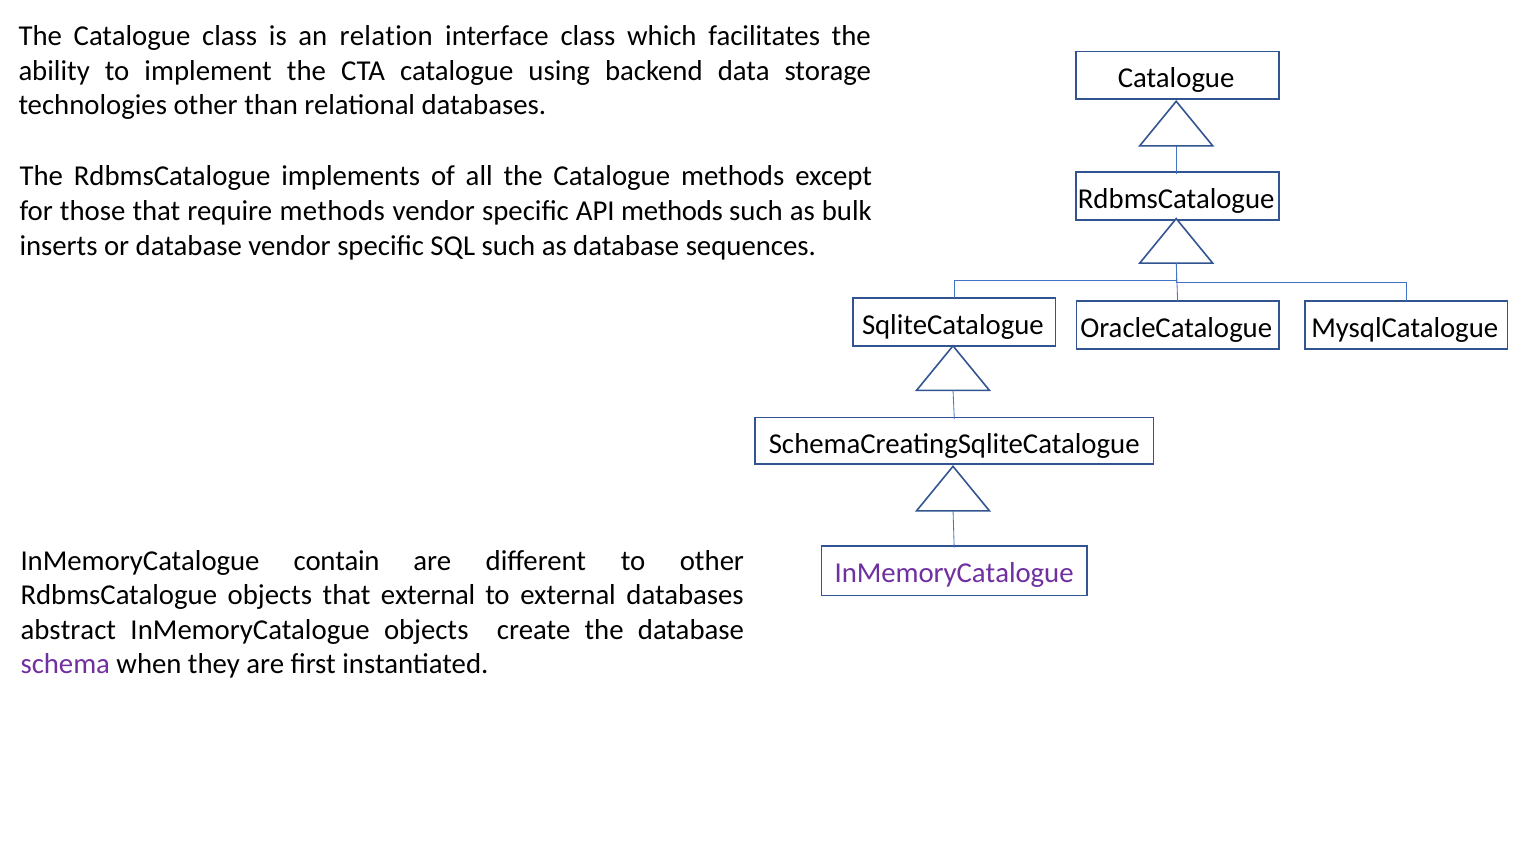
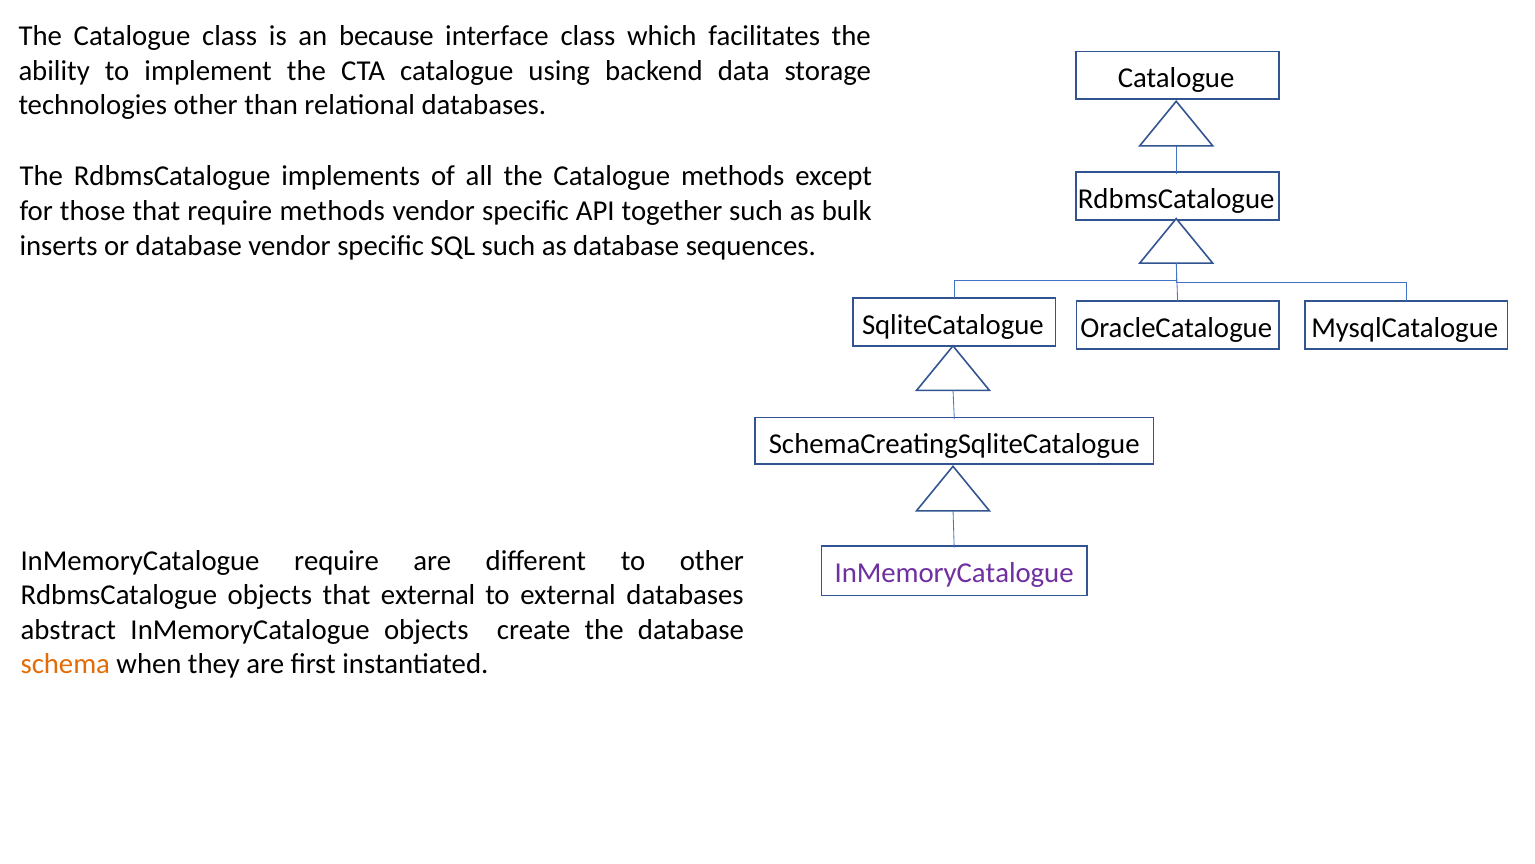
relation: relation -> because
API methods: methods -> together
InMemoryCatalogue contain: contain -> require
schema colour: purple -> orange
